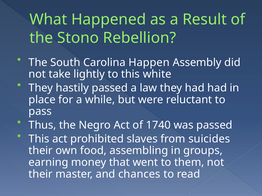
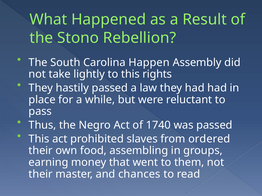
white: white -> rights
suicides: suicides -> ordered
